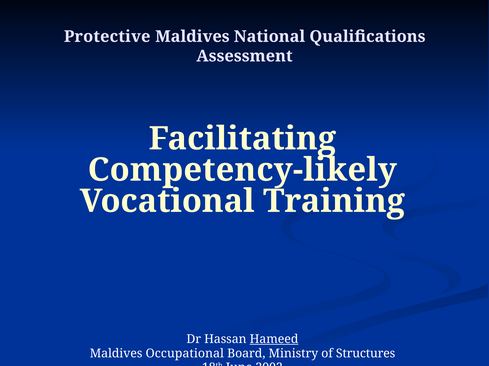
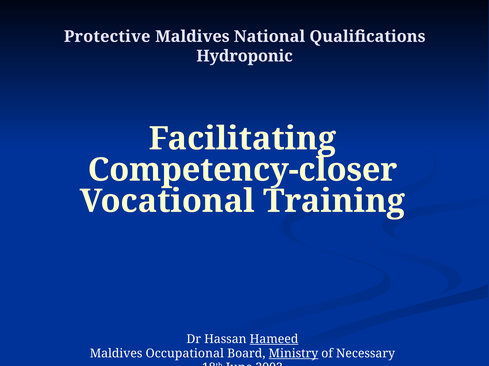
Assessment: Assessment -> Hydroponic
Competency-likely: Competency-likely -> Competency-closer
Ministry underline: none -> present
Structures: Structures -> Necessary
